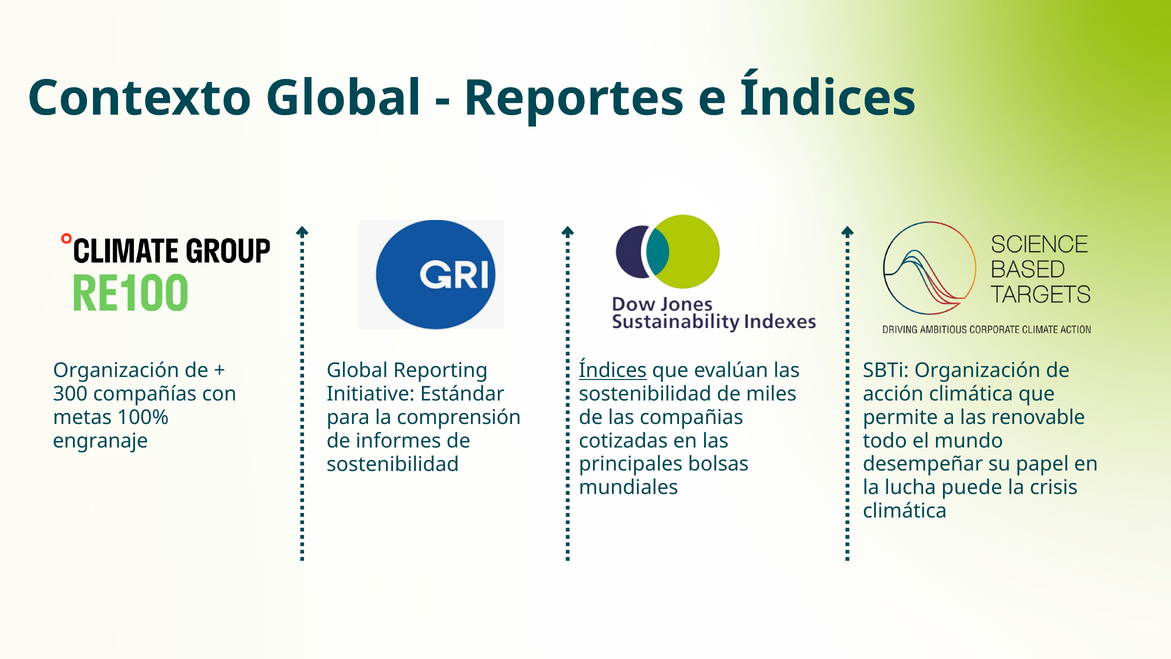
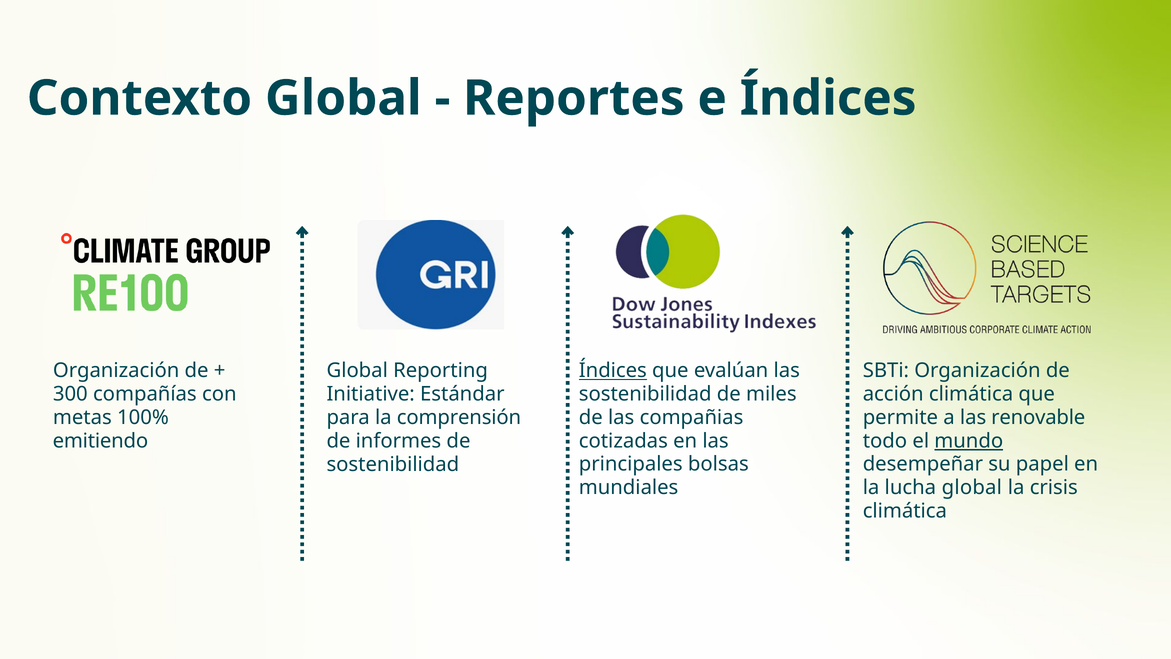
engranaje: engranaje -> emitiendo
mundo underline: none -> present
lucha puede: puede -> global
